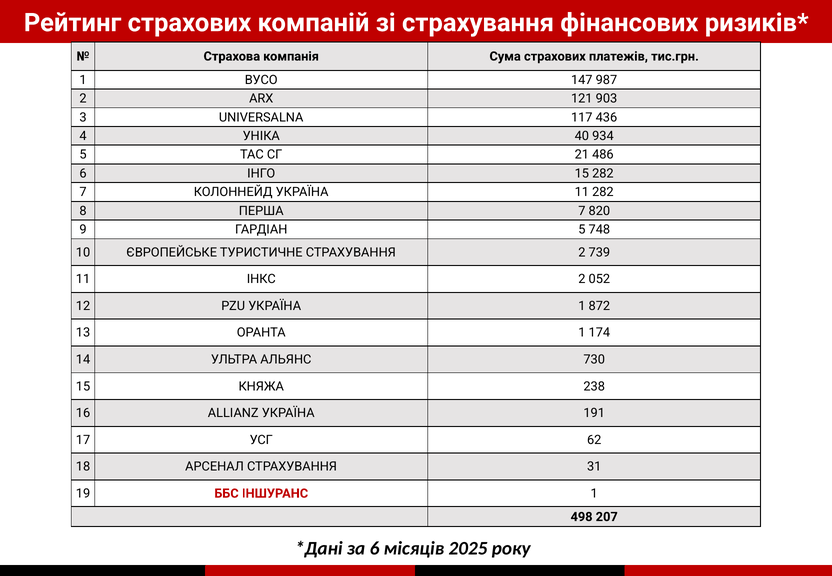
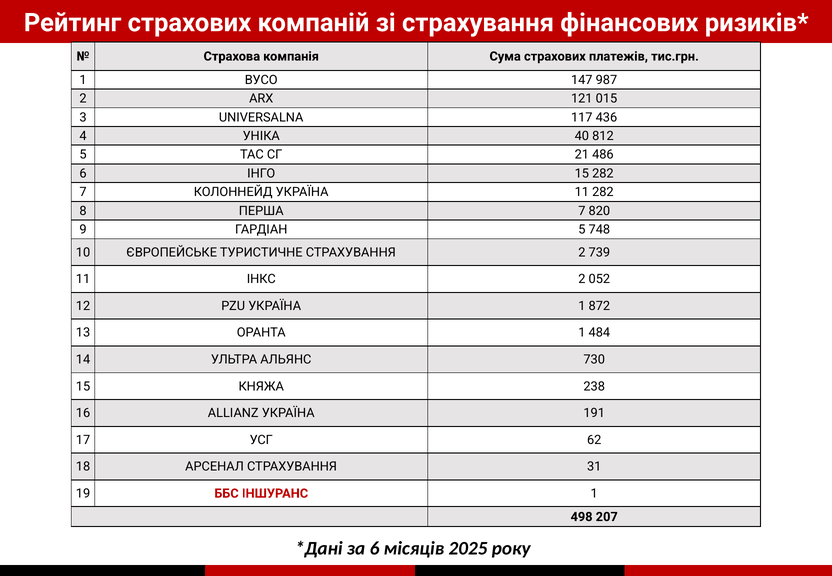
903: 903 -> 015
934: 934 -> 812
174: 174 -> 484
